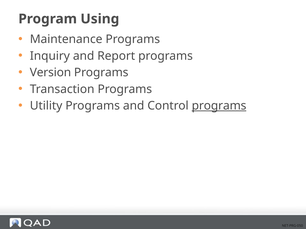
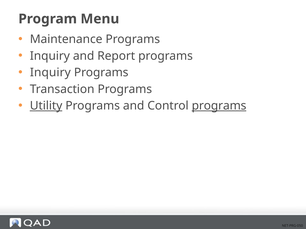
Using: Using -> Menu
Version at (50, 73): Version -> Inquiry
Utility underline: none -> present
